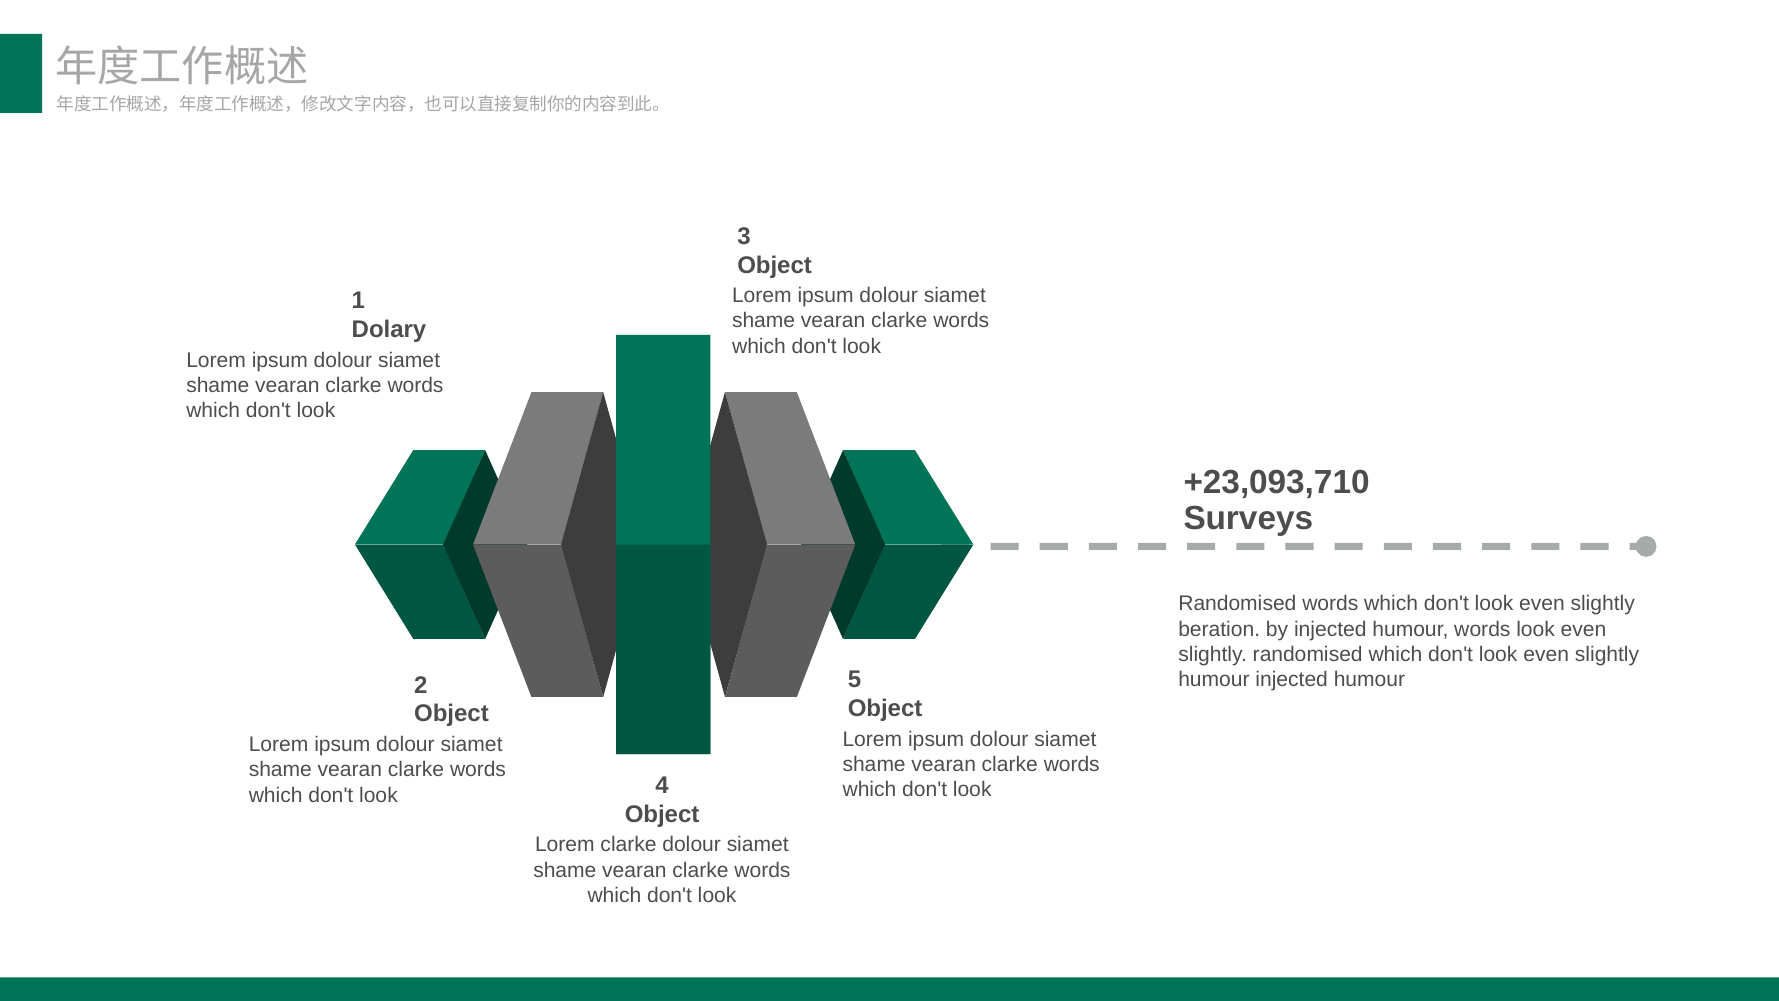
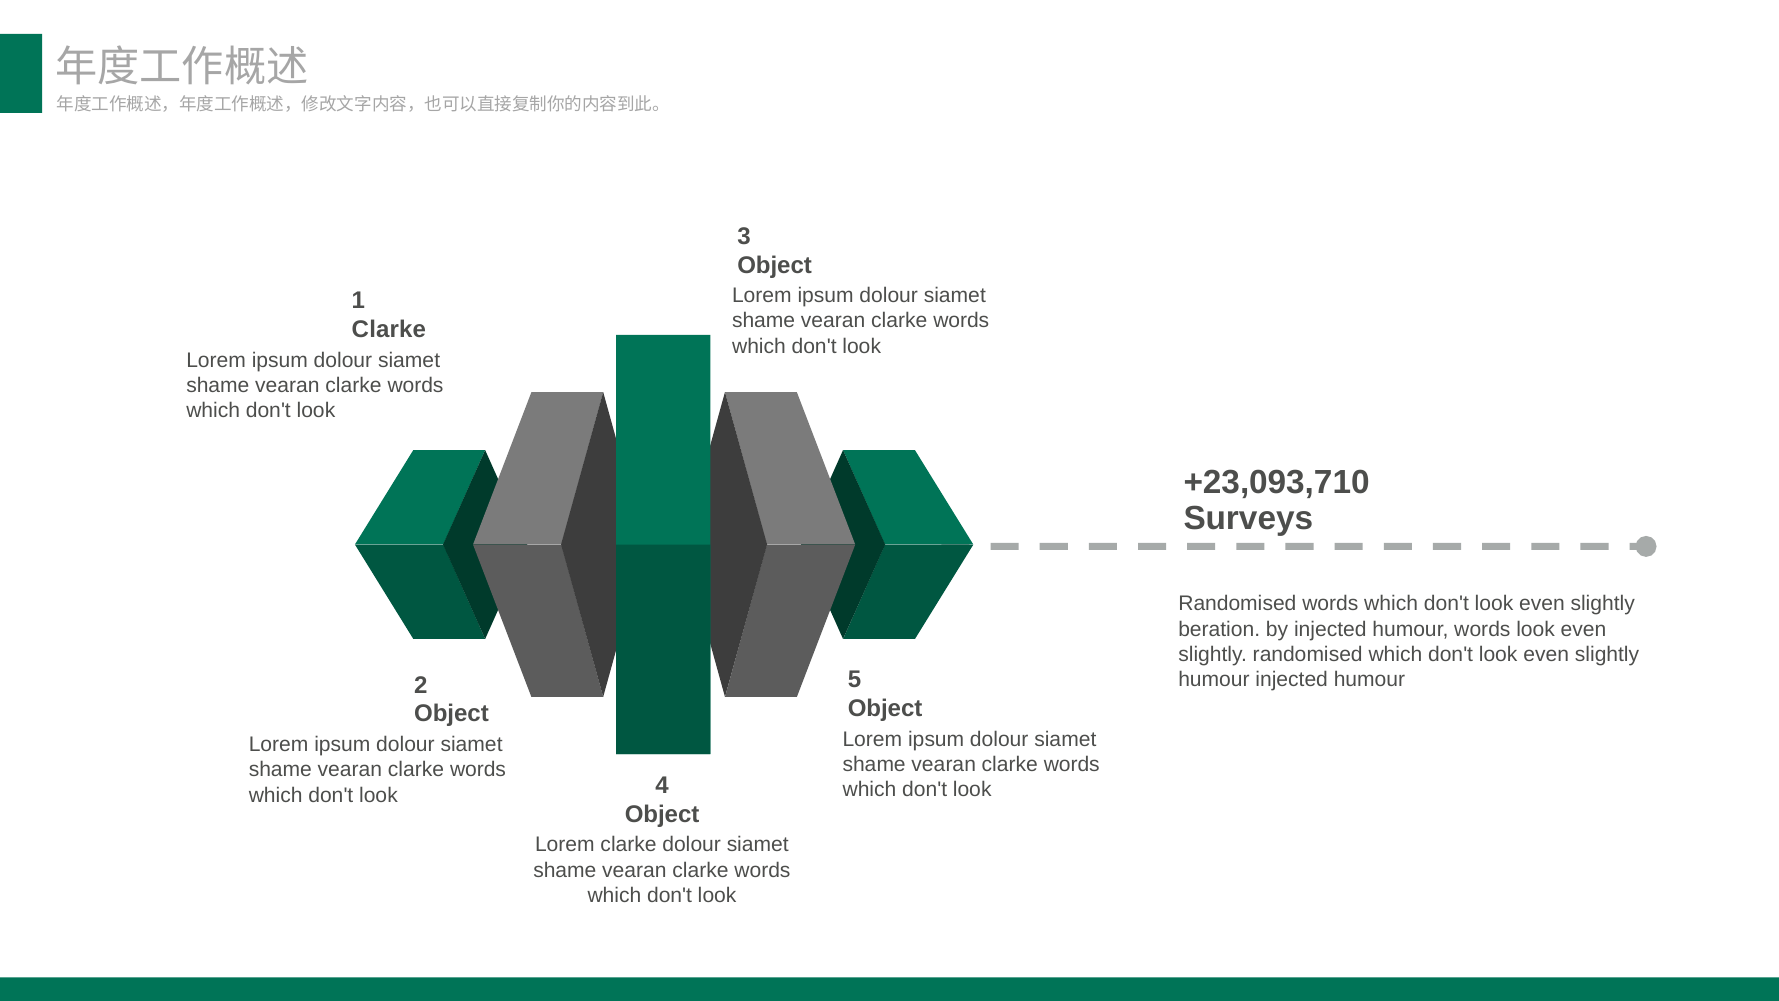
Dolary at (389, 330): Dolary -> Clarke
